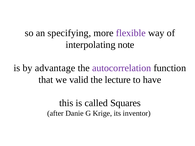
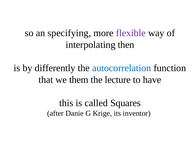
note: note -> then
advantage: advantage -> differently
autocorrelation colour: purple -> blue
valid: valid -> them
